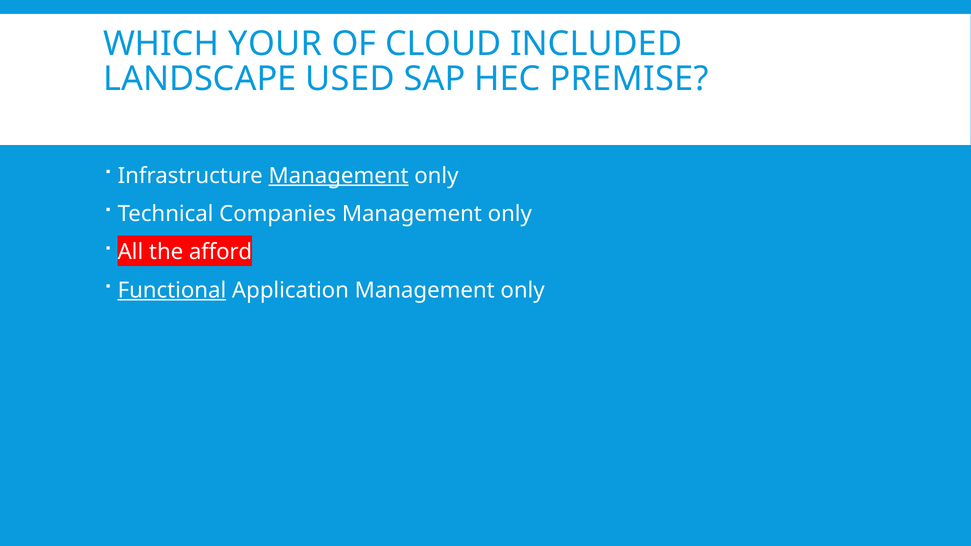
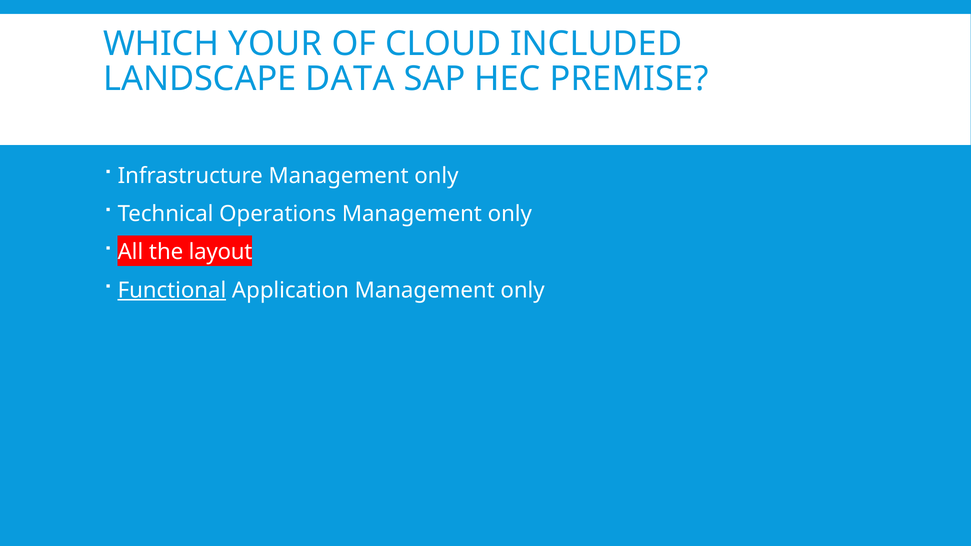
USED: USED -> DATA
Management at (339, 176) underline: present -> none
Companies: Companies -> Operations
afford: afford -> layout
